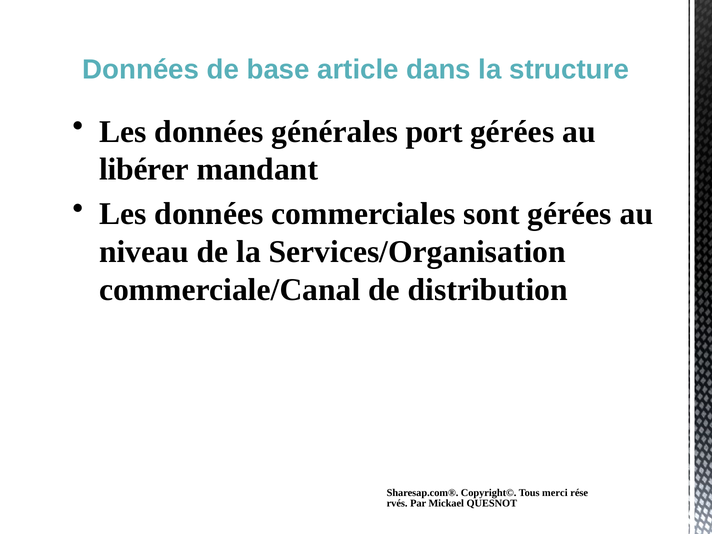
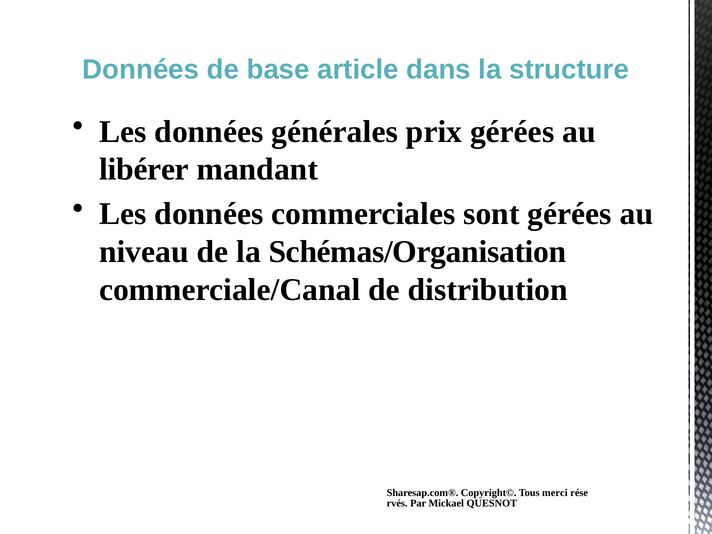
port: port -> prix
Services/Organisation: Services/Organisation -> Schémas/Organisation
